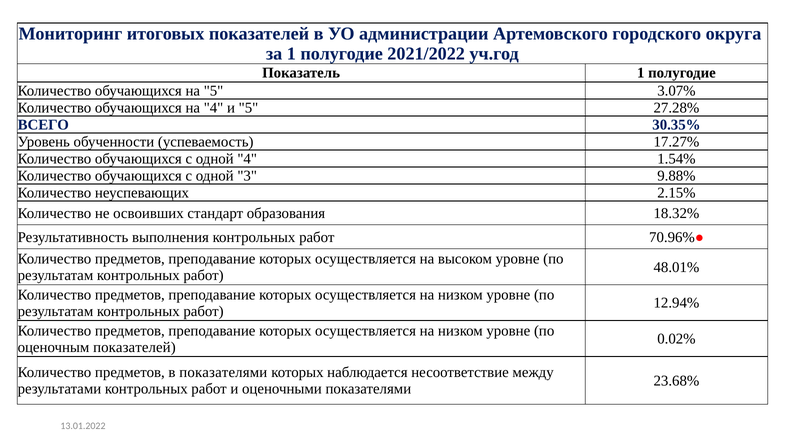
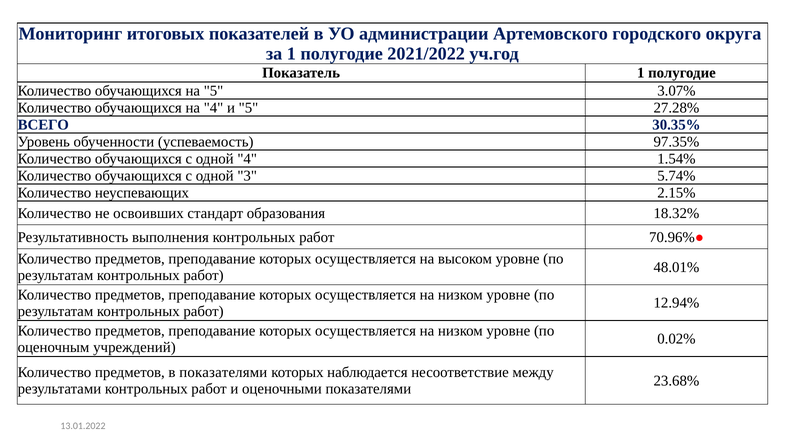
17.27%: 17.27% -> 97.35%
9.88%: 9.88% -> 5.74%
оценочным показателей: показателей -> учреждений
